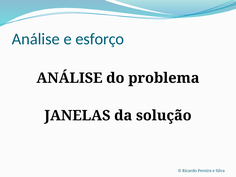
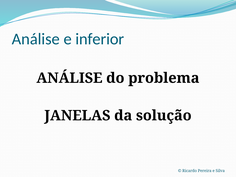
esforço: esforço -> inferior
